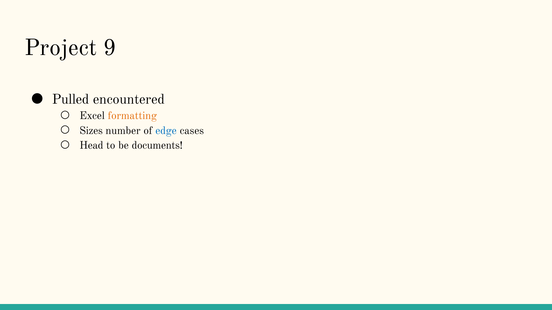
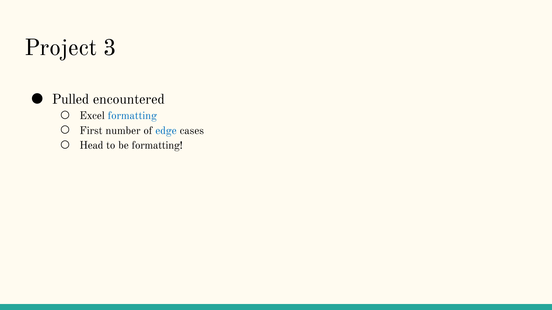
9: 9 -> 3
formatting at (132, 116) colour: orange -> blue
Sizes: Sizes -> First
be documents: documents -> formatting
